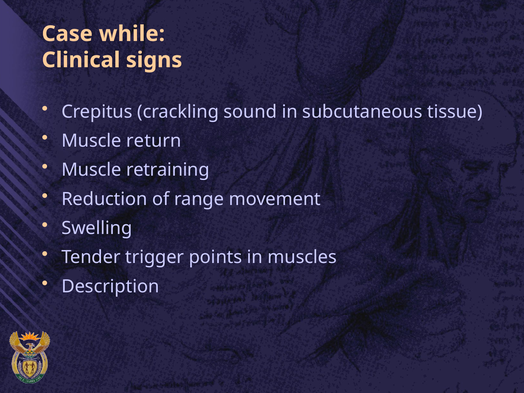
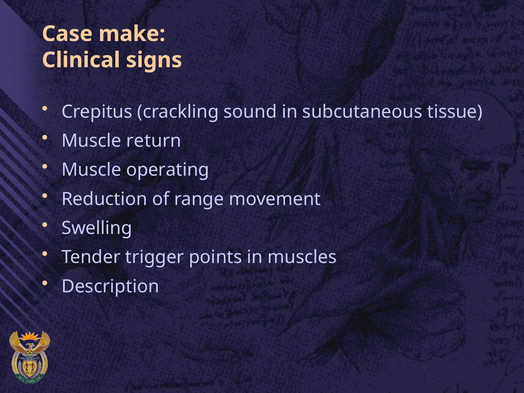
while: while -> make
retraining: retraining -> operating
